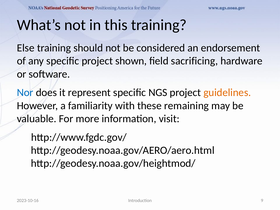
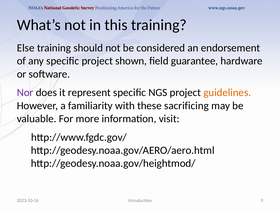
sacrificing: sacrificing -> guarantee
Nor colour: blue -> purple
remaining: remaining -> sacrificing
